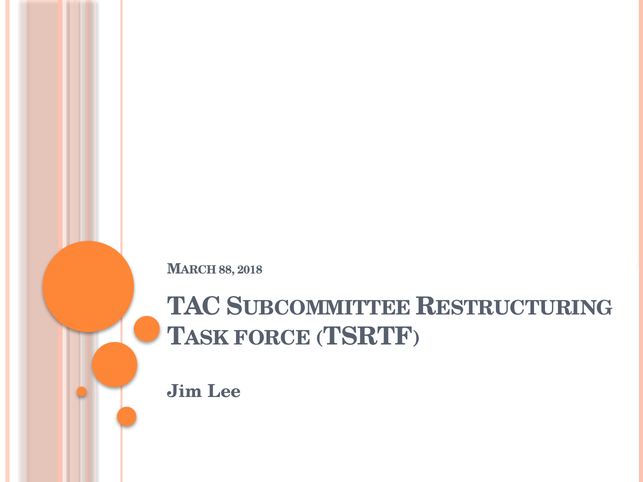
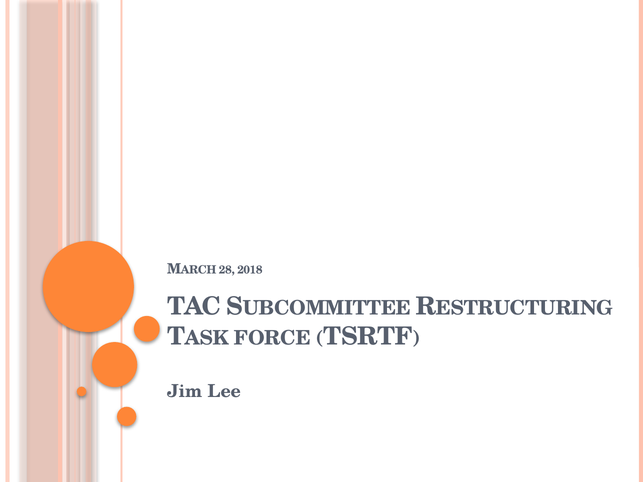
88: 88 -> 28
